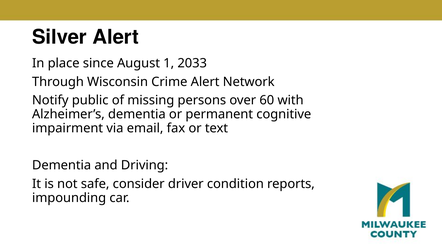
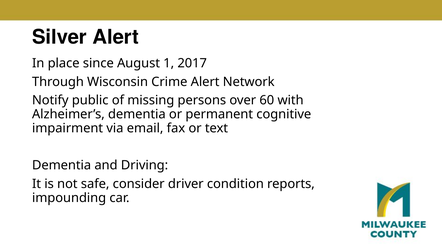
2033: 2033 -> 2017
